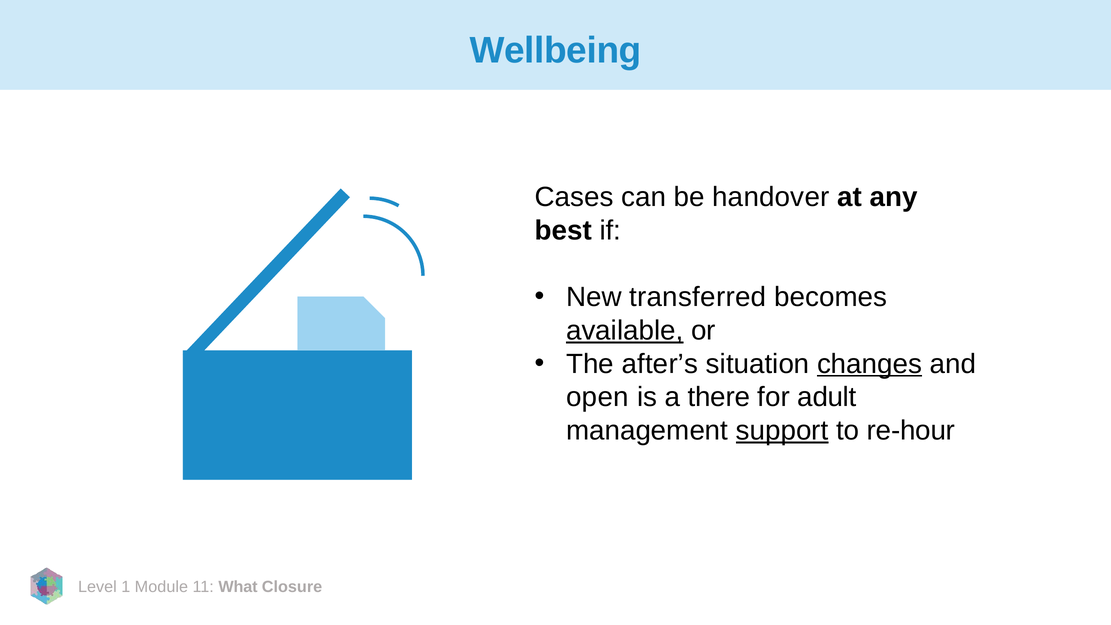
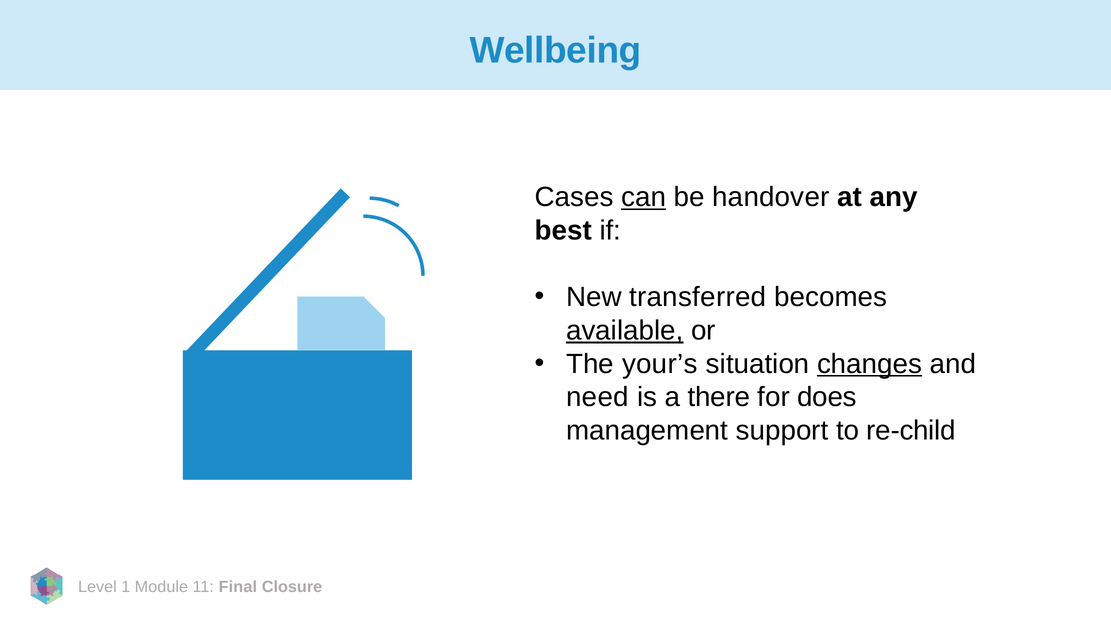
can underline: none -> present
after’s: after’s -> your’s
open: open -> need
adult: adult -> does
support underline: present -> none
re-hour: re-hour -> re-child
What: What -> Final
